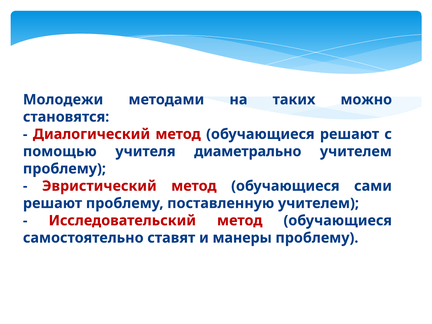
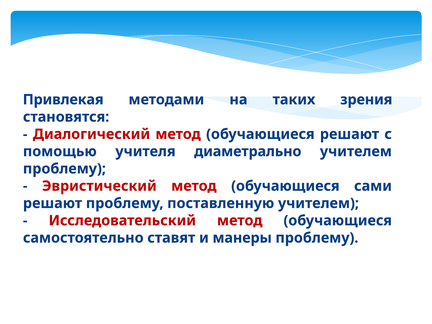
Молодежи: Молодежи -> Привлекая
можно: можно -> зрения
